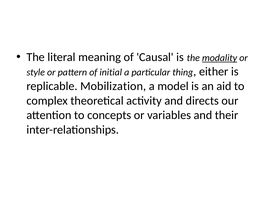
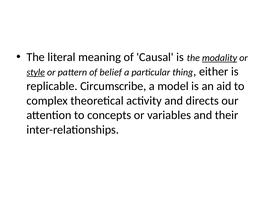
style underline: none -> present
initial: initial -> belief
Mobilization: Mobilization -> Circumscribe
